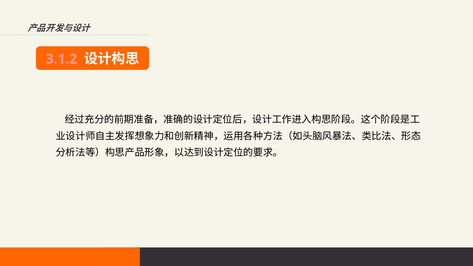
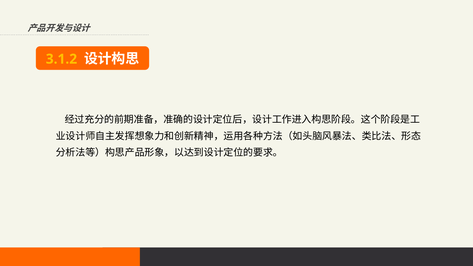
3.1.2 colour: pink -> yellow
